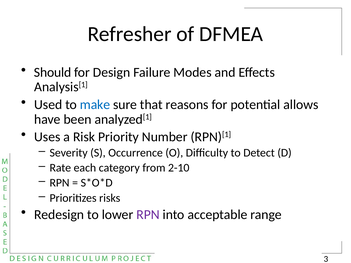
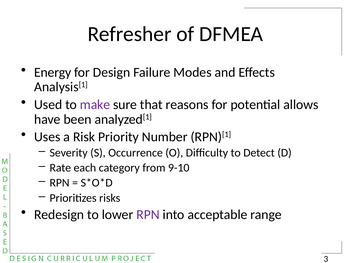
Should: Should -> Energy
make colour: blue -> purple
2-10: 2-10 -> 9-10
